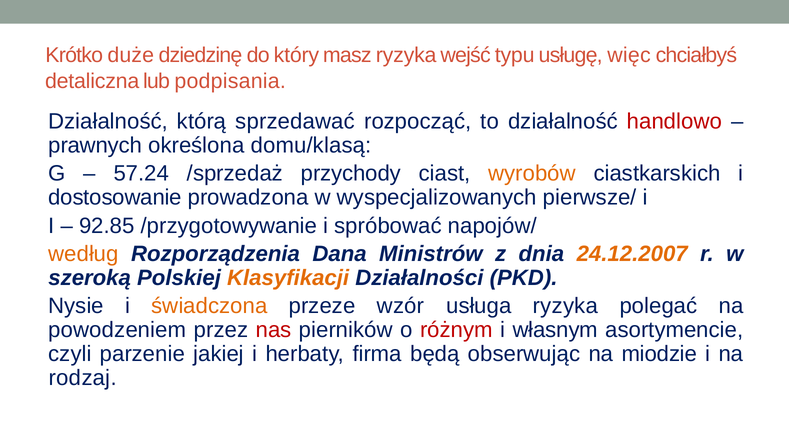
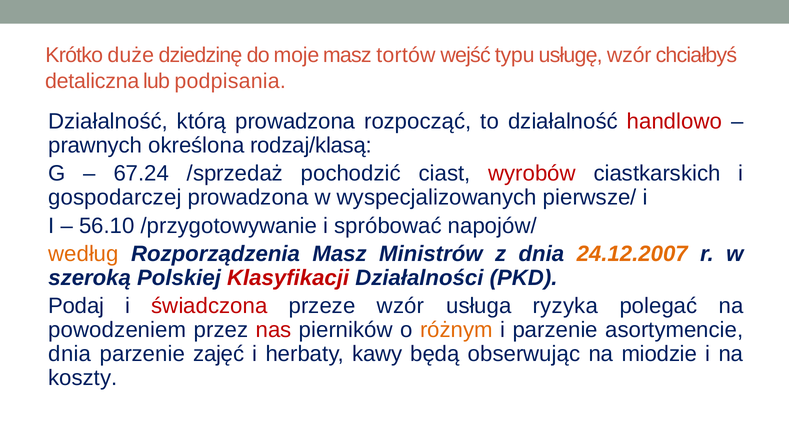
który: który -> moje
masz ryzyka: ryzyka -> tortów
usługę więc: więc -> wzór
którą sprzedawać: sprzedawać -> prowadzona
domu/klasą: domu/klasą -> rodzaj/klasą
57.24: 57.24 -> 67.24
przychody: przychody -> pochodzić
wyrobów colour: orange -> red
dostosowanie: dostosowanie -> gospodarczej
92.85: 92.85 -> 56.10
Rozporządzenia Dana: Dana -> Masz
Klasyfikacji colour: orange -> red
Nysie: Nysie -> Podaj
świadczona colour: orange -> red
różnym colour: red -> orange
i własnym: własnym -> parzenie
czyli at (70, 354): czyli -> dnia
jakiej: jakiej -> zajęć
firma: firma -> kawy
rodzaj: rodzaj -> koszty
